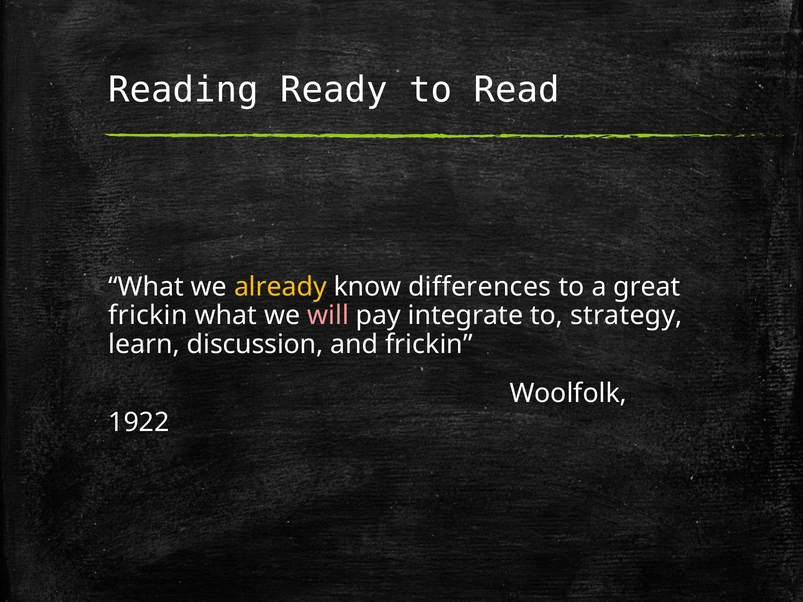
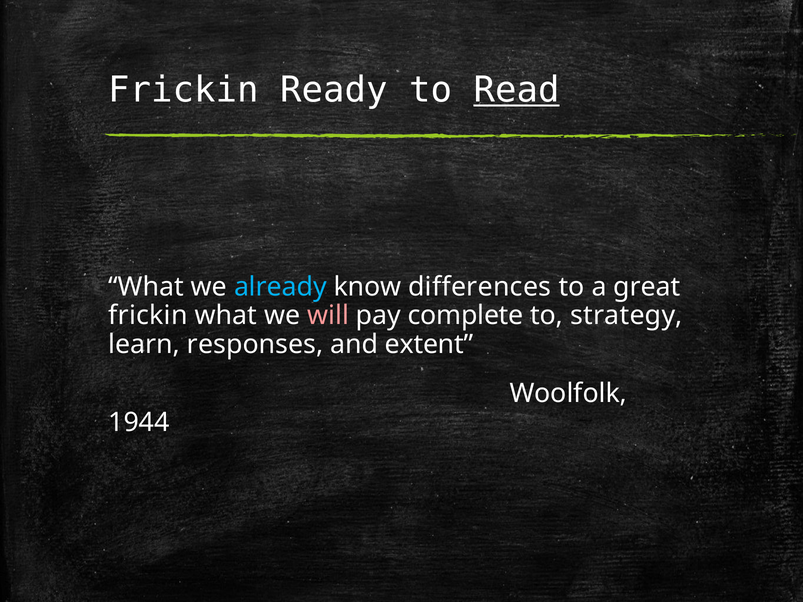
Reading at (184, 90): Reading -> Frickin
Read underline: none -> present
already colour: yellow -> light blue
integrate: integrate -> complete
discussion: discussion -> responses
and frickin: frickin -> extent
1922: 1922 -> 1944
